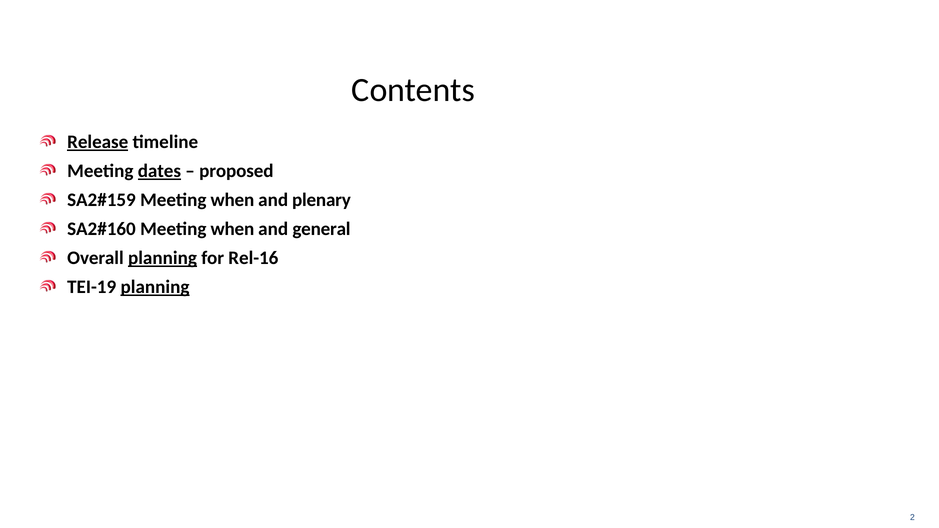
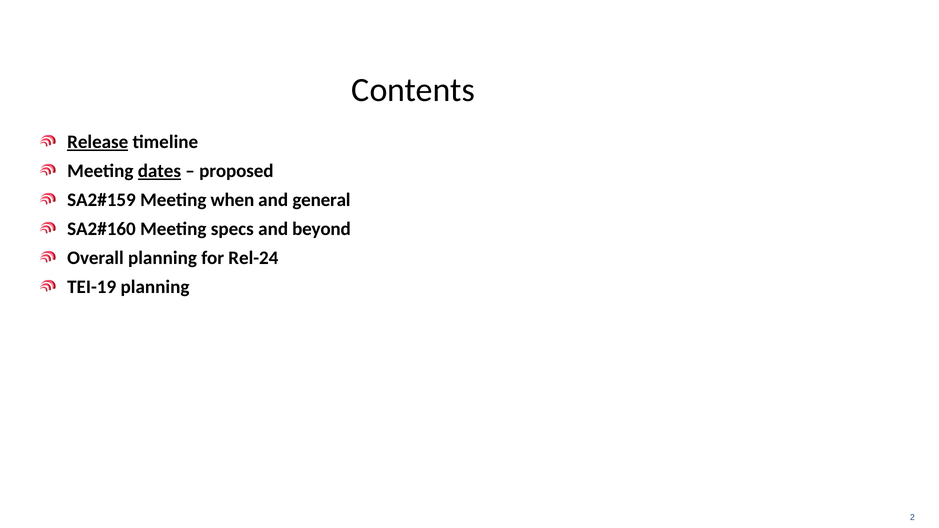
plenary: plenary -> general
when at (232, 229): when -> specs
general: general -> beyond
planning at (162, 258) underline: present -> none
Rel-16: Rel-16 -> Rel-24
planning at (155, 287) underline: present -> none
